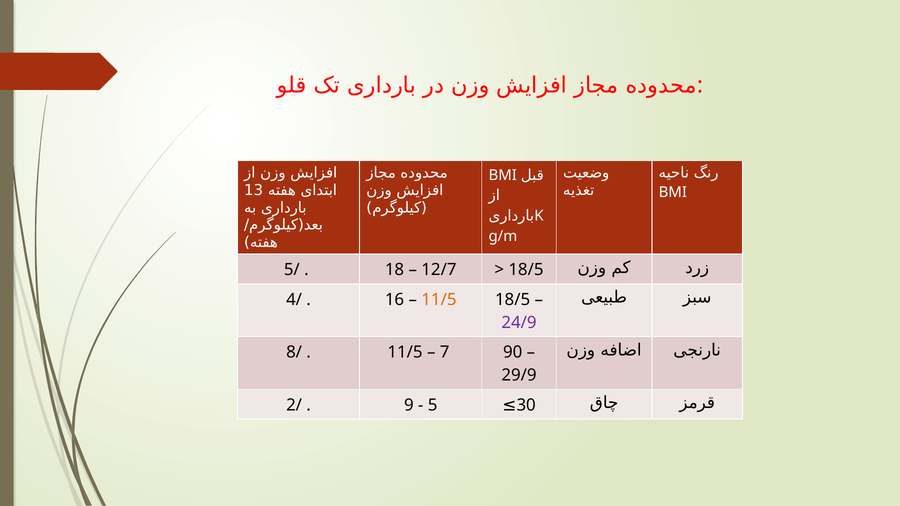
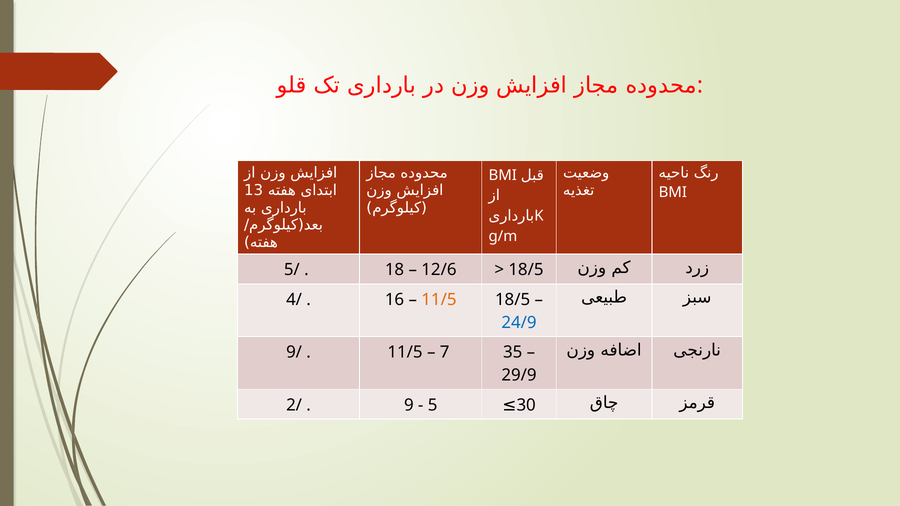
12/7: 12/7 -> 12/6
24/9 colour: purple -> blue
8/: 8/ -> 9/
90: 90 -> 35
